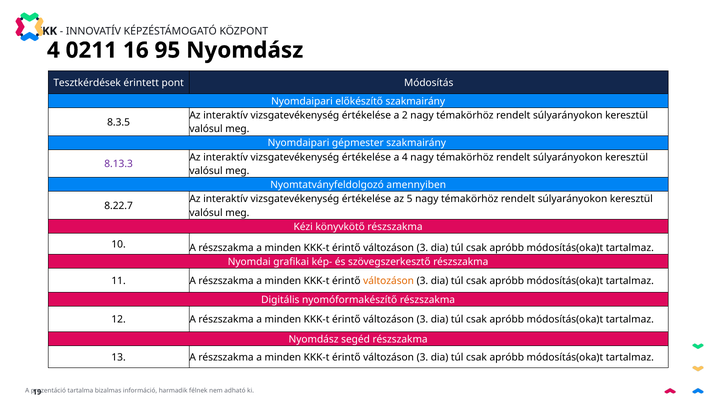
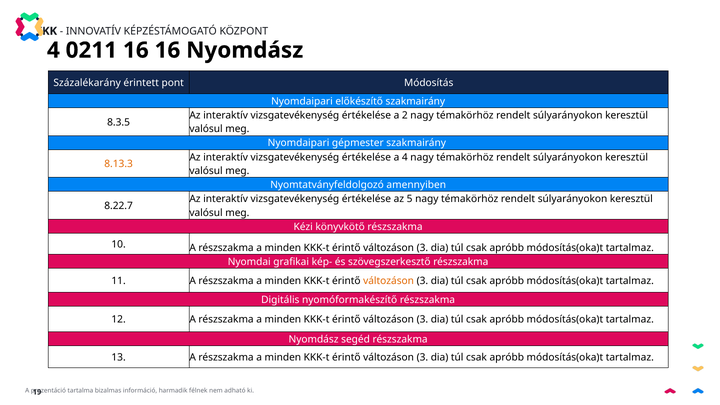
16 95: 95 -> 16
Tesztkérdések: Tesztkérdések -> Százalékarány
8.13.3 colour: purple -> orange
